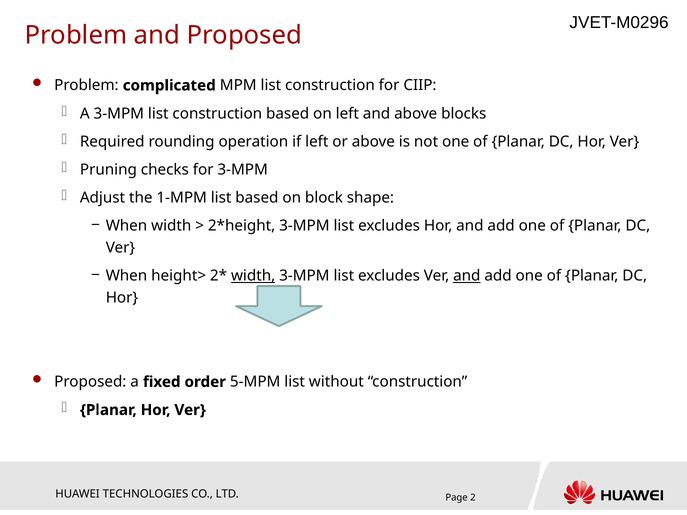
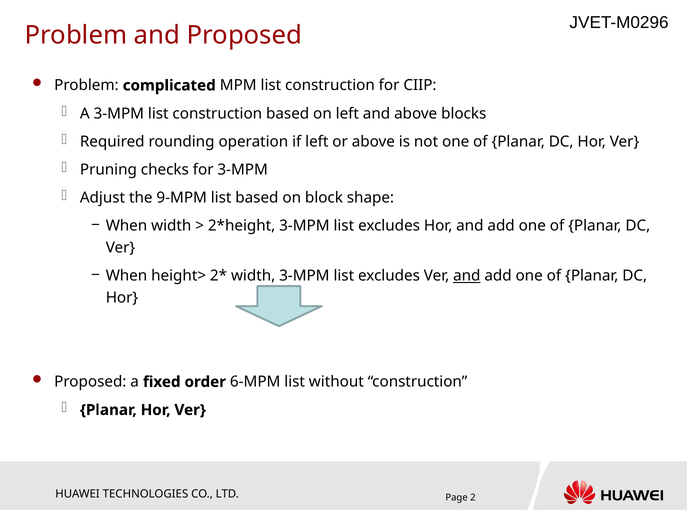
1-MPM: 1-MPM -> 9-MPM
width at (253, 276) underline: present -> none
5-MPM: 5-MPM -> 6-MPM
